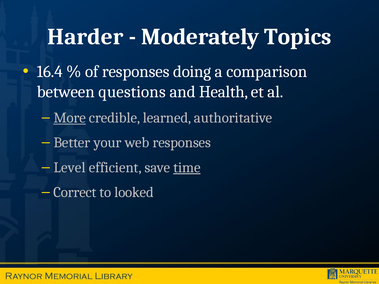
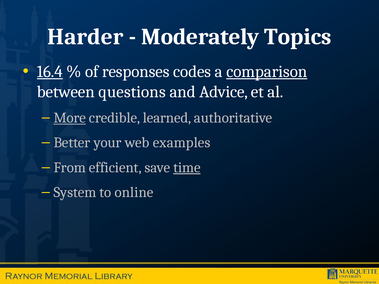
16.4 underline: none -> present
doing: doing -> codes
comparison underline: none -> present
Health: Health -> Advice
web responses: responses -> examples
Level: Level -> From
Correct: Correct -> System
looked: looked -> online
